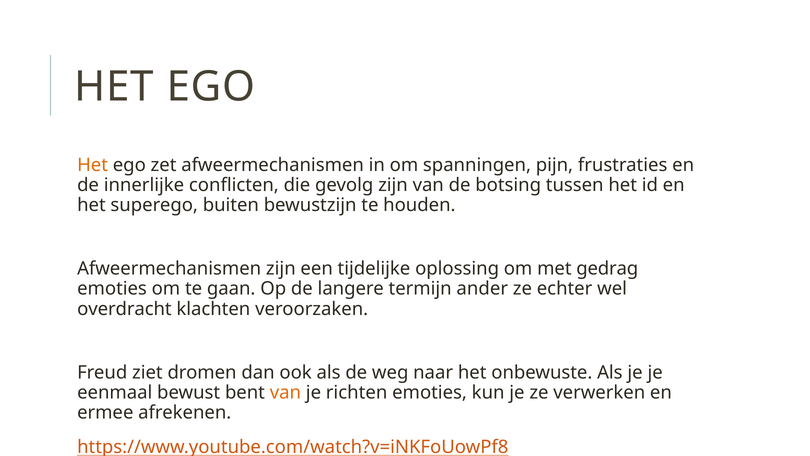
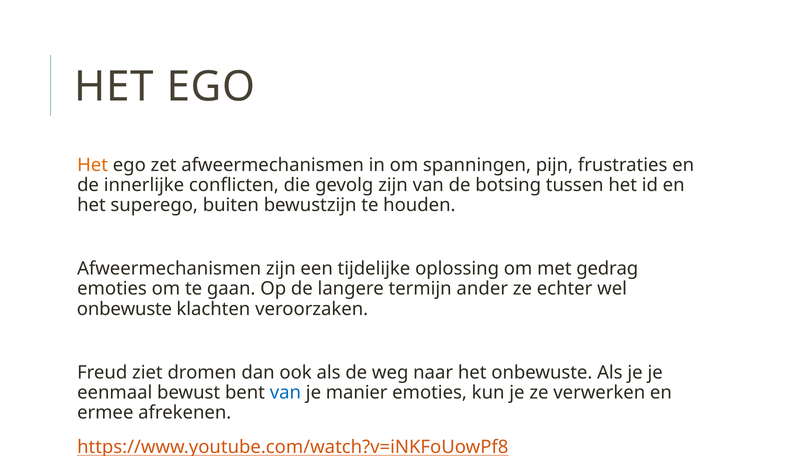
overdracht at (124, 309): overdracht -> onbewuste
van at (285, 392) colour: orange -> blue
richten: richten -> manier
